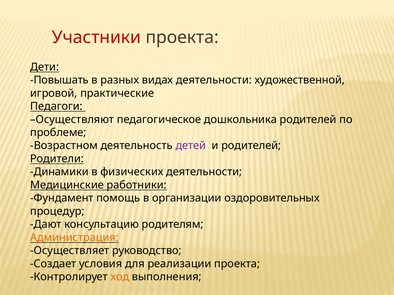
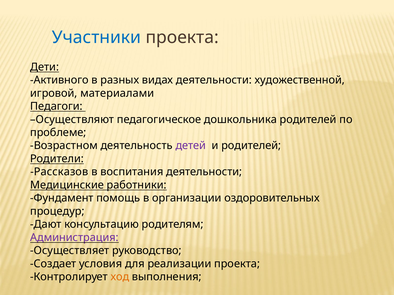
Участники colour: red -> blue
Повышать: Повышать -> Активного
практические: практические -> материалами
Динамики: Динамики -> Рассказов
физических: физических -> воспитания
Администрация colour: orange -> purple
